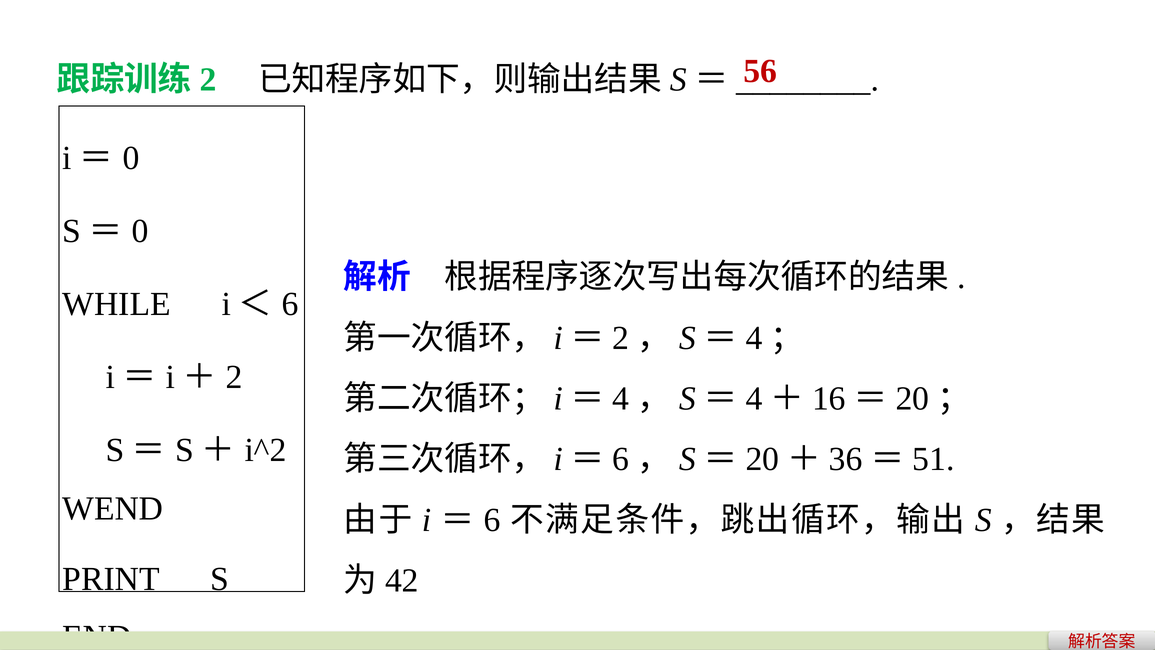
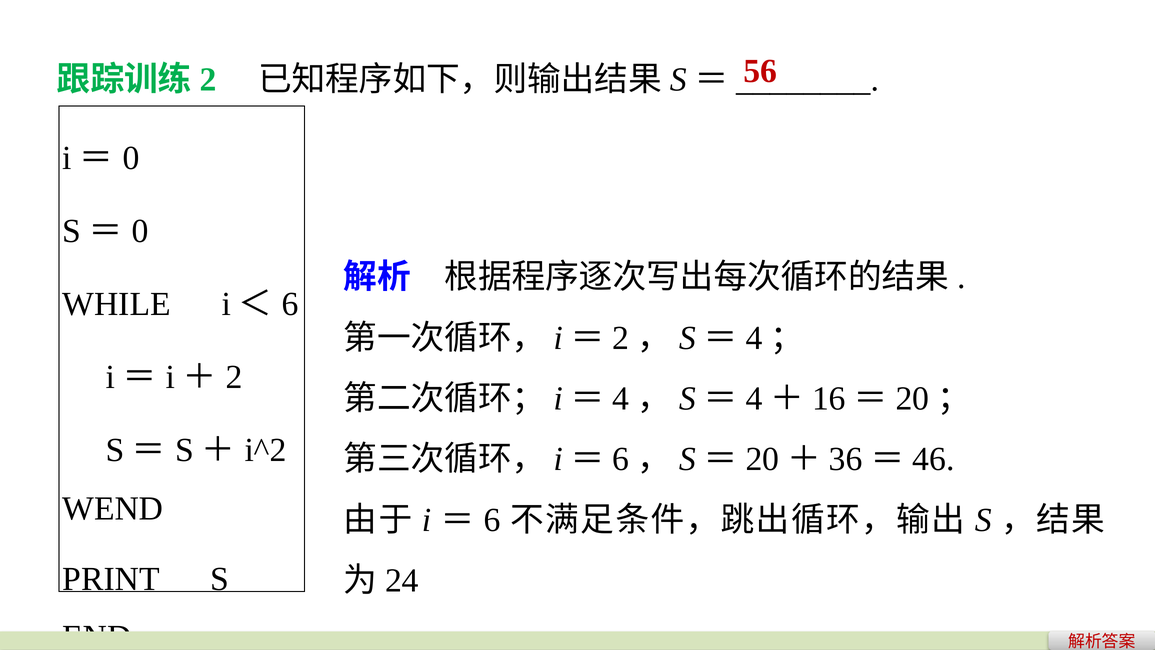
51: 51 -> 46
42: 42 -> 24
